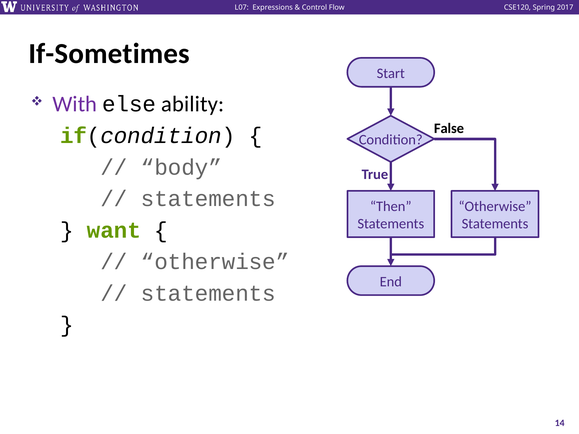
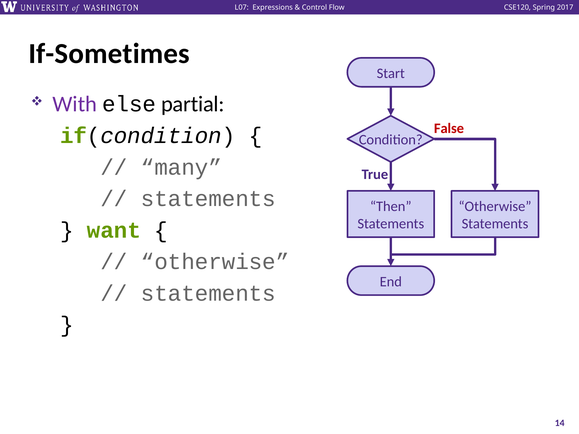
ability: ability -> partial
False colour: black -> red
body: body -> many
